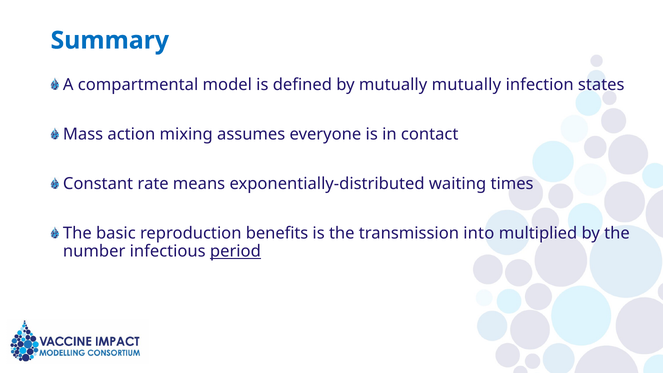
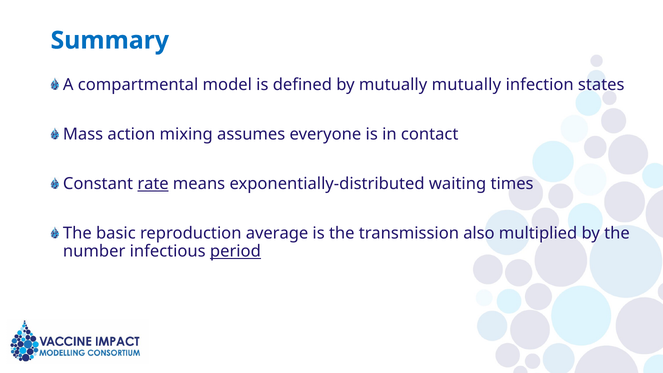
rate underline: none -> present
benefits: benefits -> average
into: into -> also
